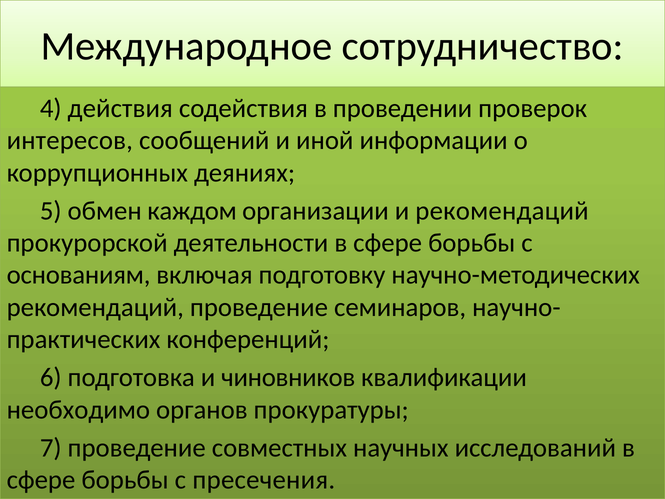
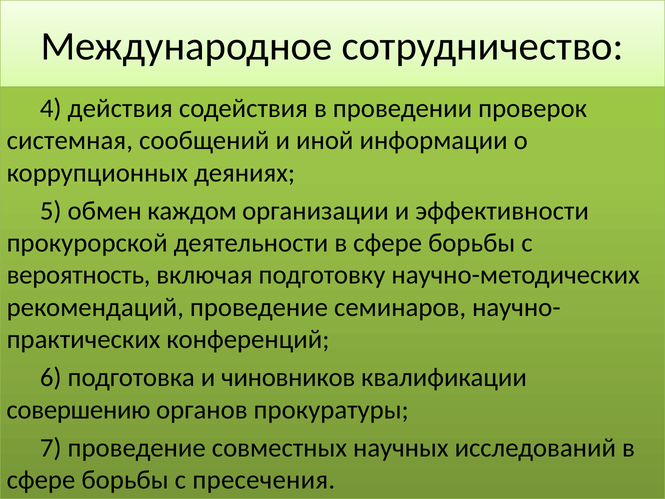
интересов: интересов -> системная
и рекомендаций: рекомендаций -> эффективности
основаниям: основаниям -> вероятность
необходимо: необходимо -> совершению
